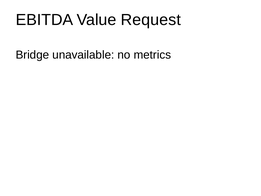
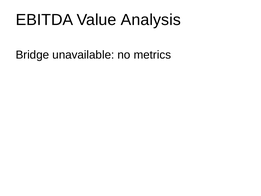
Request: Request -> Analysis
